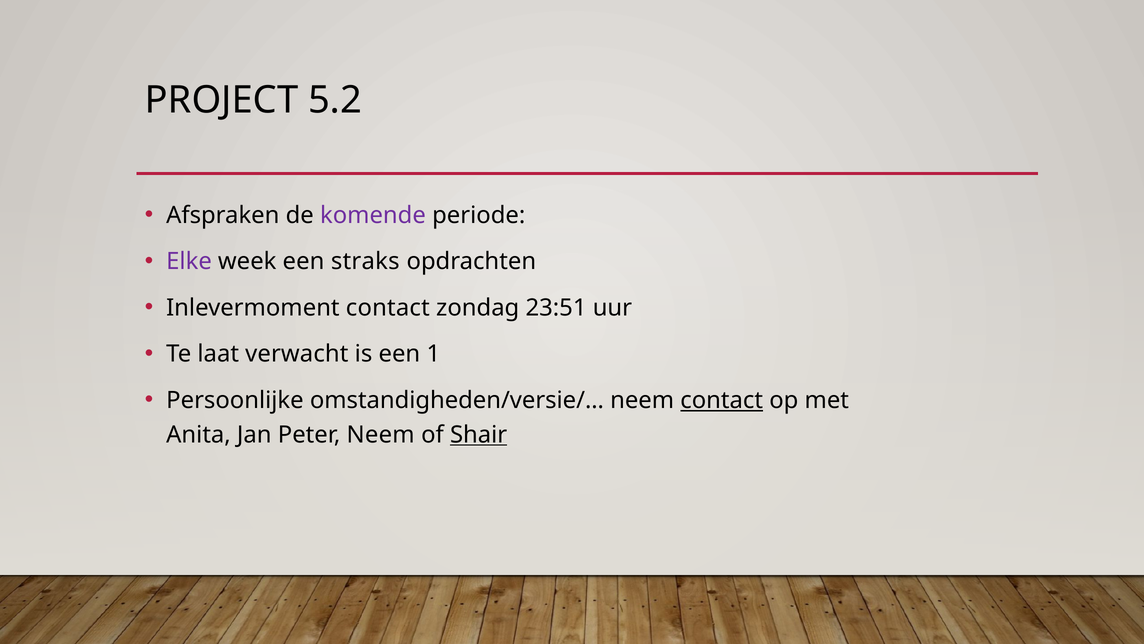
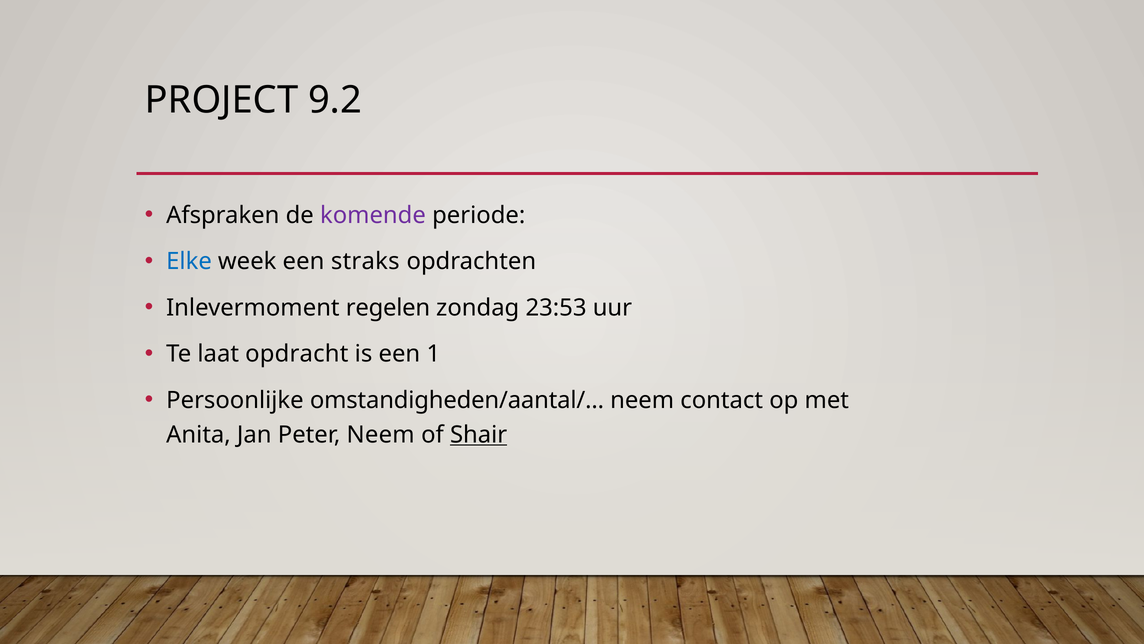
5.2: 5.2 -> 9.2
Elke colour: purple -> blue
Inlevermoment contact: contact -> regelen
23:51: 23:51 -> 23:53
verwacht: verwacht -> opdracht
omstandigheden/versie/…: omstandigheden/versie/… -> omstandigheden/aantal/…
contact at (722, 400) underline: present -> none
